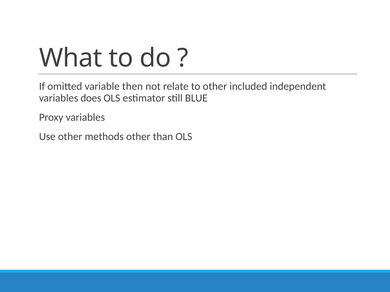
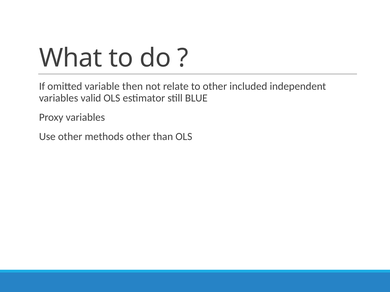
does: does -> valid
